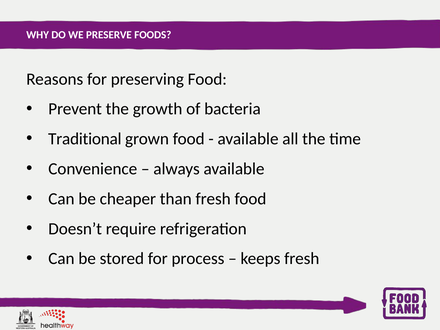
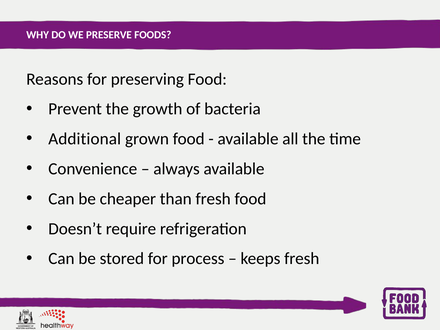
Traditional: Traditional -> Additional
